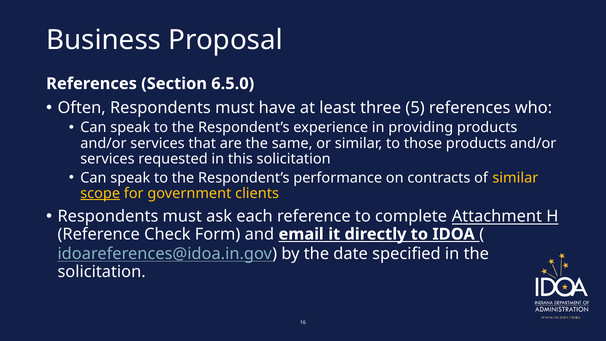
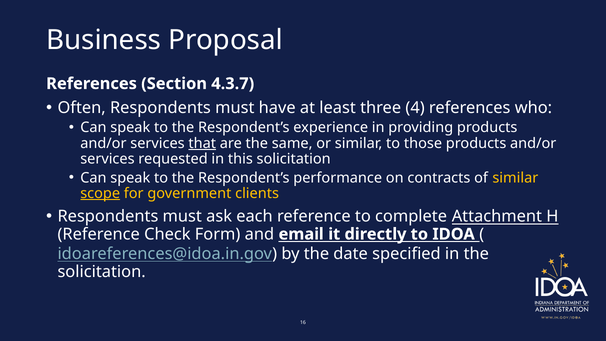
6.5.0: 6.5.0 -> 4.3.7
5: 5 -> 4
that underline: none -> present
